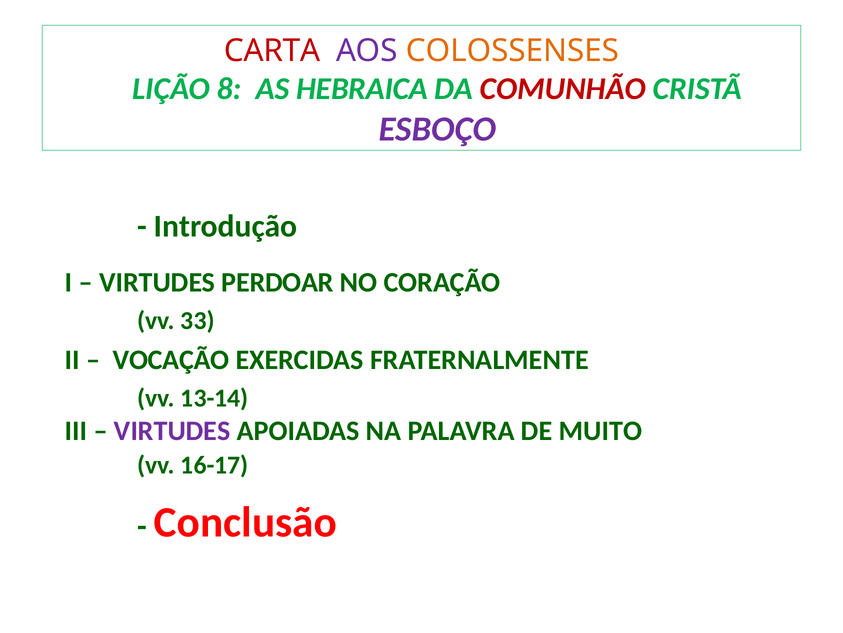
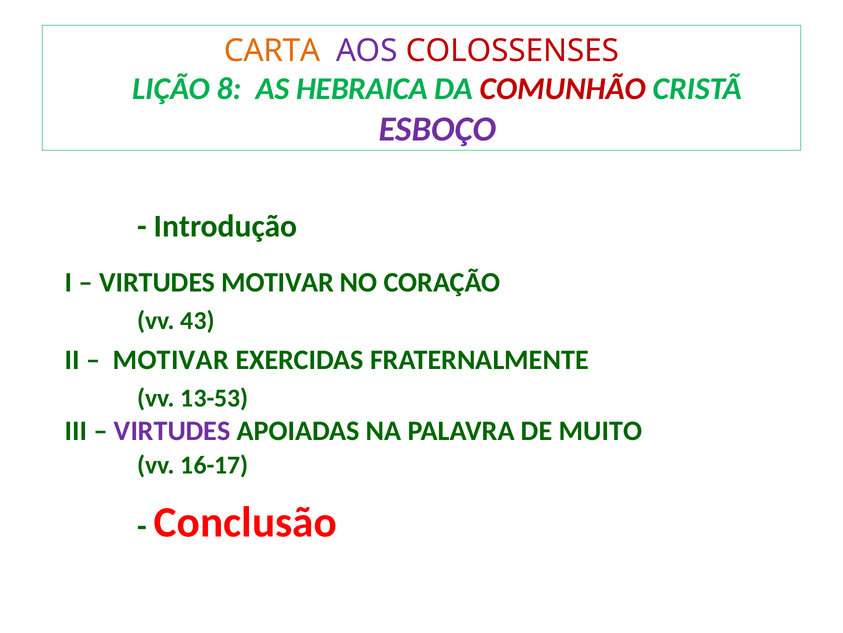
CARTA colour: red -> orange
COLOSSENSES colour: orange -> red
VIRTUDES PERDOAR: PERDOAR -> MOTIVAR
33: 33 -> 43
VOCAÇÃO at (171, 360): VOCAÇÃO -> MOTIVAR
13-14: 13-14 -> 13-53
